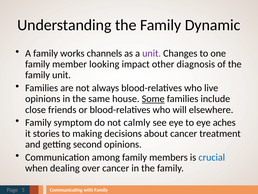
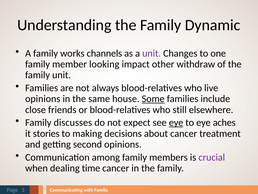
diagnosis: diagnosis -> withdraw
will: will -> still
symptom: symptom -> discusses
calmly: calmly -> expect
eye at (176, 122) underline: none -> present
crucial colour: blue -> purple
over: over -> time
